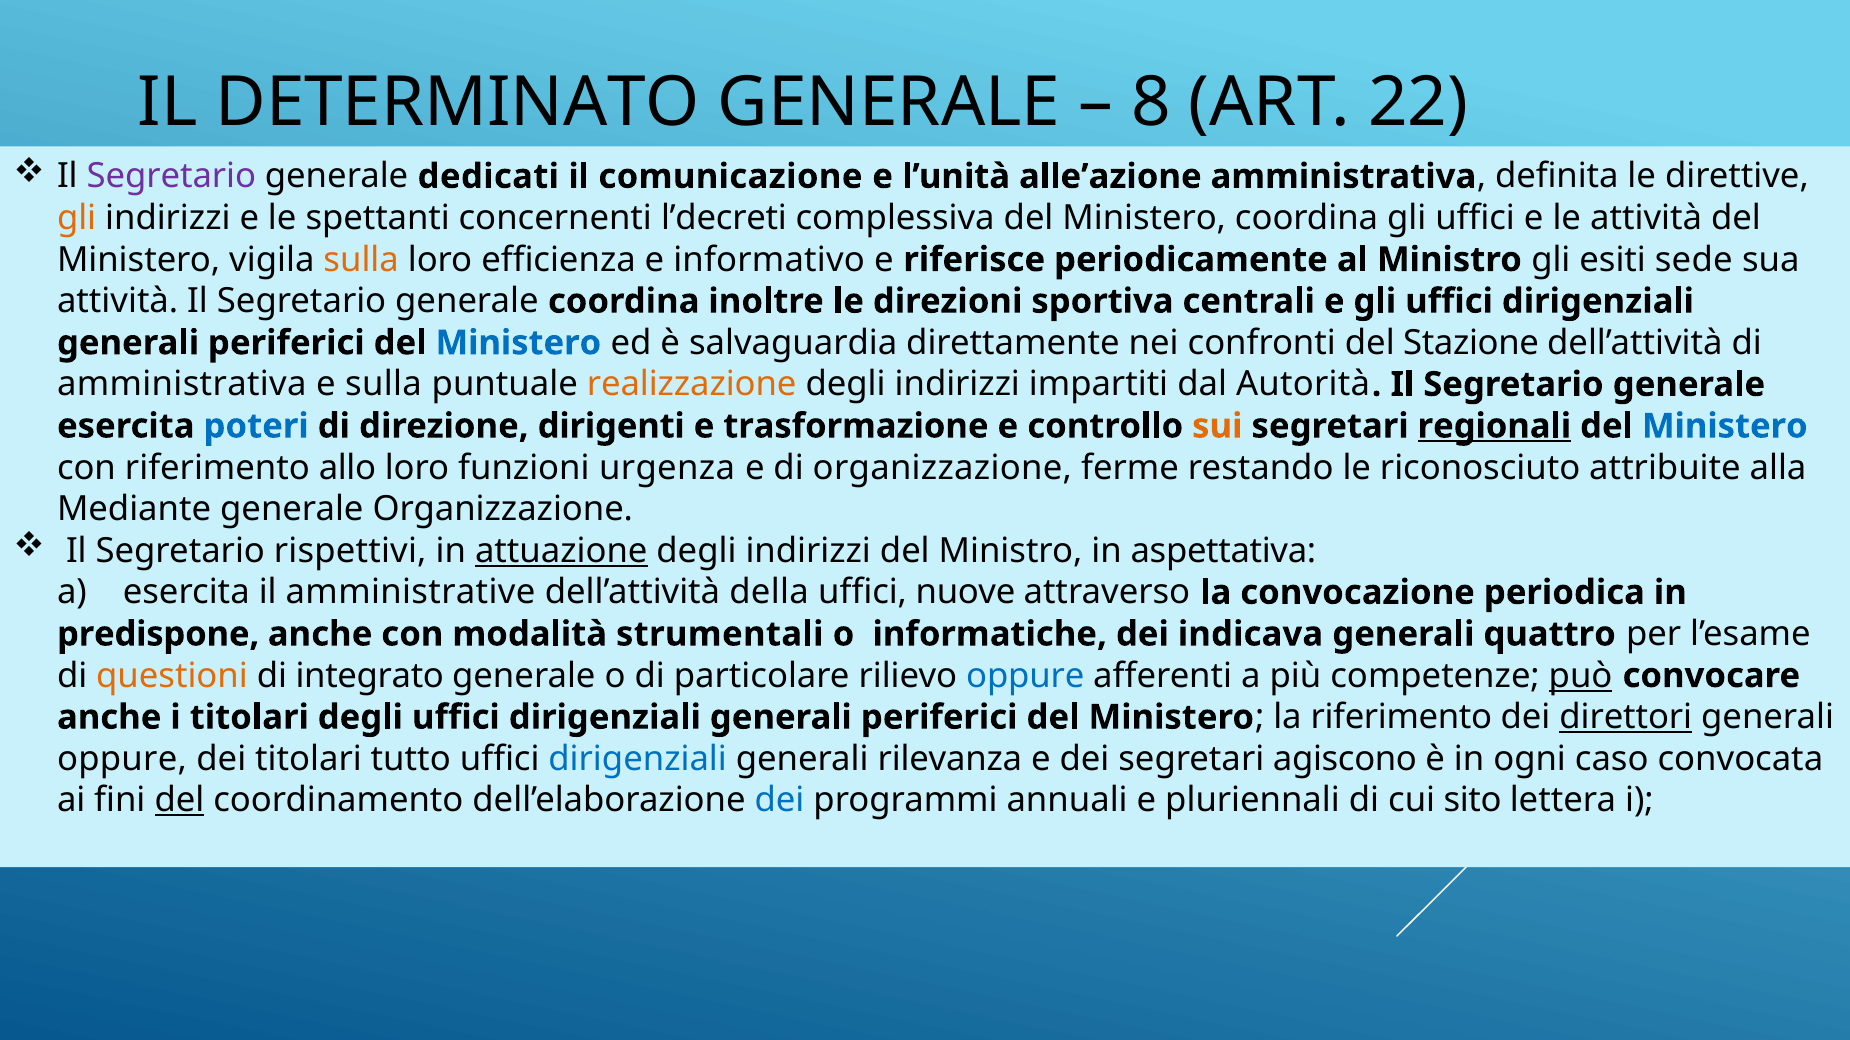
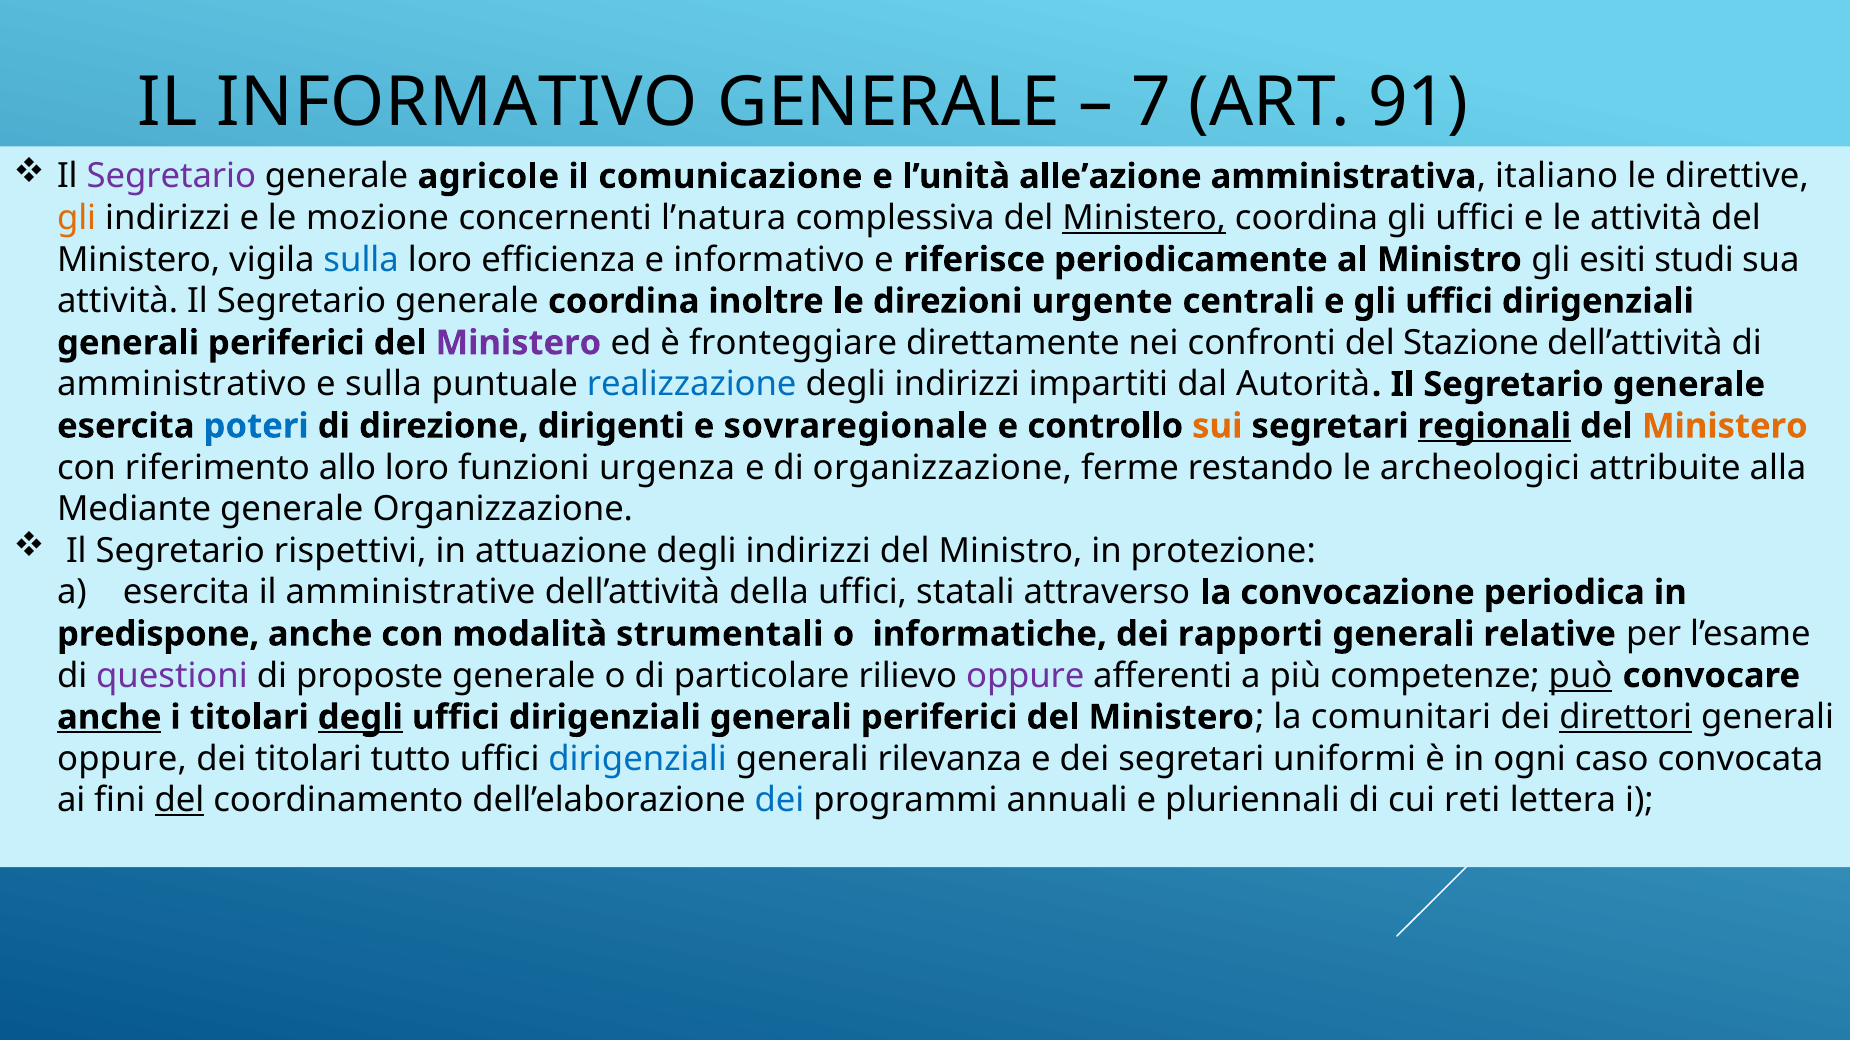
IL DETERMINATO: DETERMINATO -> INFORMATIVO
8: 8 -> 7
22: 22 -> 91
dedicati: dedicati -> agricole
definita: definita -> italiano
spettanti: spettanti -> mozione
l’decreti: l’decreti -> l’natura
Ministero at (1144, 218) underline: none -> present
sulla at (361, 260) colour: orange -> blue
sede: sede -> studi
sportiva: sportiva -> urgente
Ministero at (518, 343) colour: blue -> purple
salvaguardia: salvaguardia -> fronteggiare
amministrativa at (182, 385): amministrativa -> amministrativo
realizzazione colour: orange -> blue
trasformazione: trasformazione -> sovraregionale
Ministero at (1725, 426) colour: blue -> orange
riconosciuto: riconosciuto -> archeologici
attuazione underline: present -> none
aspettativa: aspettativa -> protezione
nuove: nuove -> statali
indicava: indicava -> rapporti
quattro: quattro -> relative
questioni colour: orange -> purple
integrato: integrato -> proposte
oppure at (1025, 676) colour: blue -> purple
anche at (109, 718) underline: none -> present
degli at (360, 718) underline: none -> present
la riferimento: riferimento -> comunitari
agiscono: agiscono -> uniformi
sito: sito -> reti
